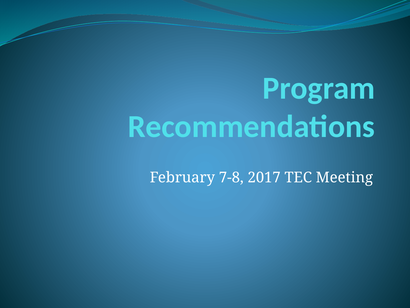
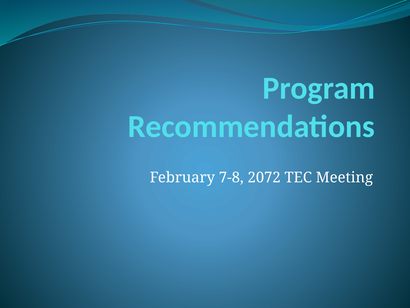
2017: 2017 -> 2072
